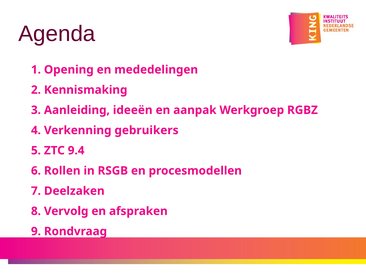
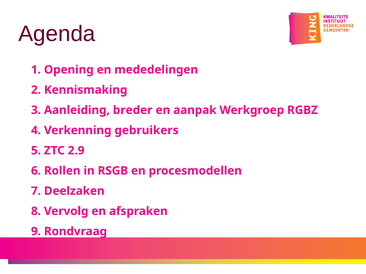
ideeën: ideeën -> breder
9.4: 9.4 -> 2.9
